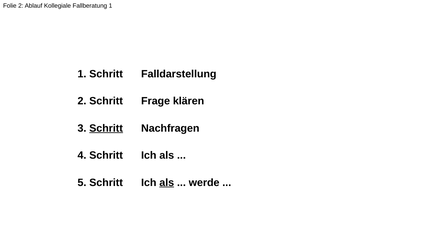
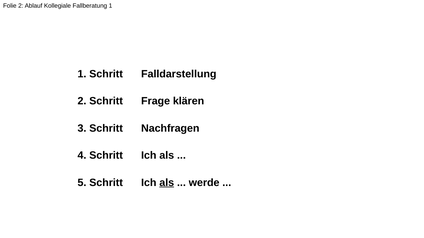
Schritt at (106, 128) underline: present -> none
